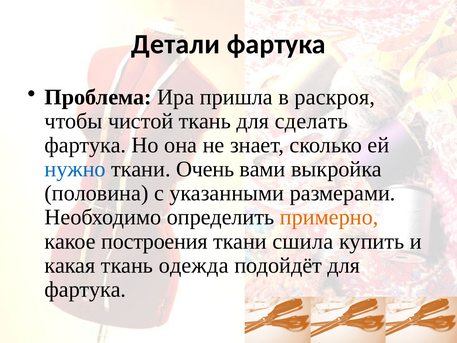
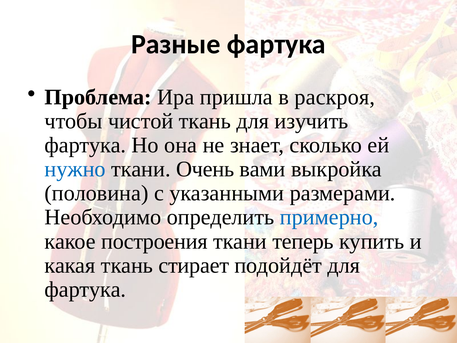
Детали: Детали -> Разные
сделать: сделать -> изучить
примерно colour: orange -> blue
сшила: сшила -> теперь
одежда: одежда -> стирает
